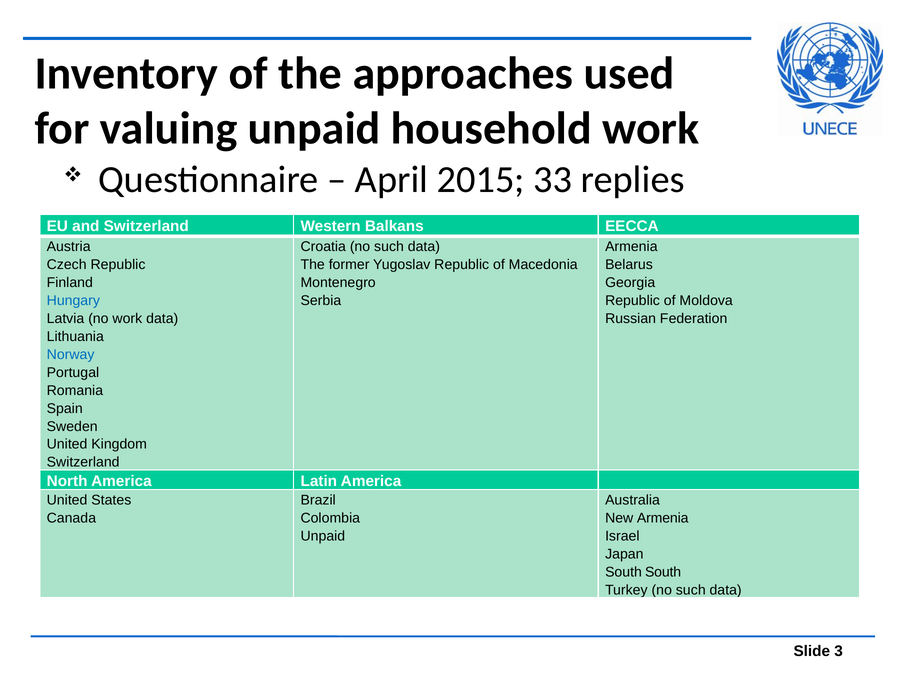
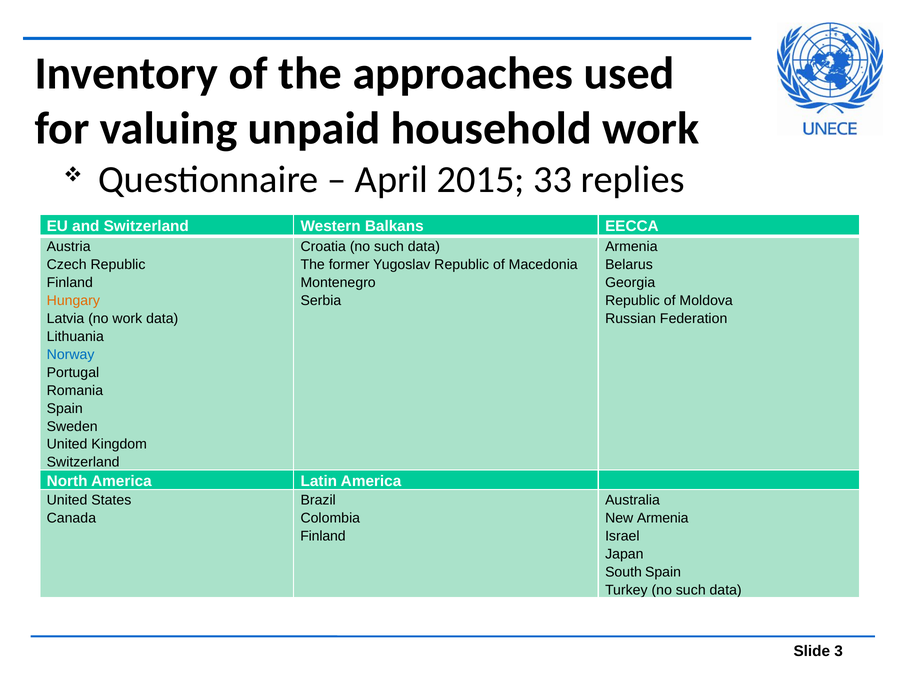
Hungary colour: blue -> orange
Unpaid at (323, 537): Unpaid -> Finland
South South: South -> Spain
